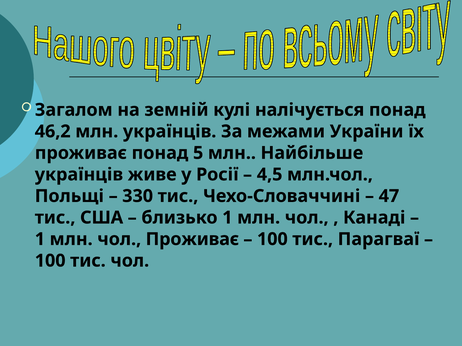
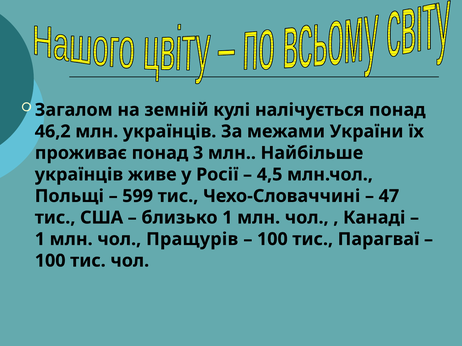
5: 5 -> 3
330: 330 -> 599
чол Проживає: Проживає -> Пращурів
